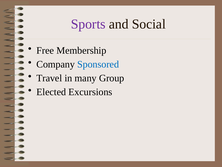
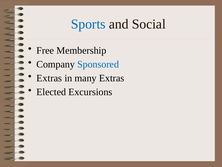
Sports colour: purple -> blue
Travel at (49, 78): Travel -> Extras
many Group: Group -> Extras
